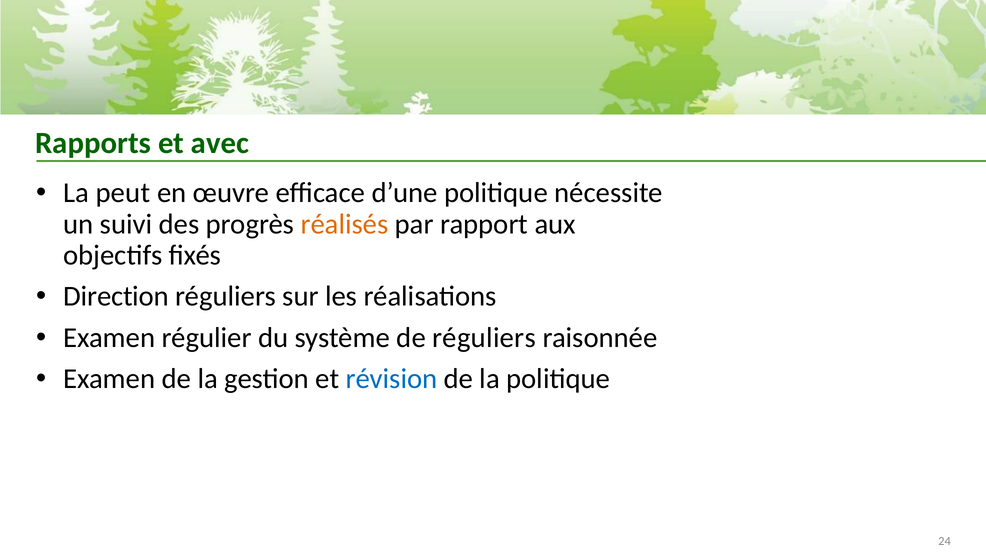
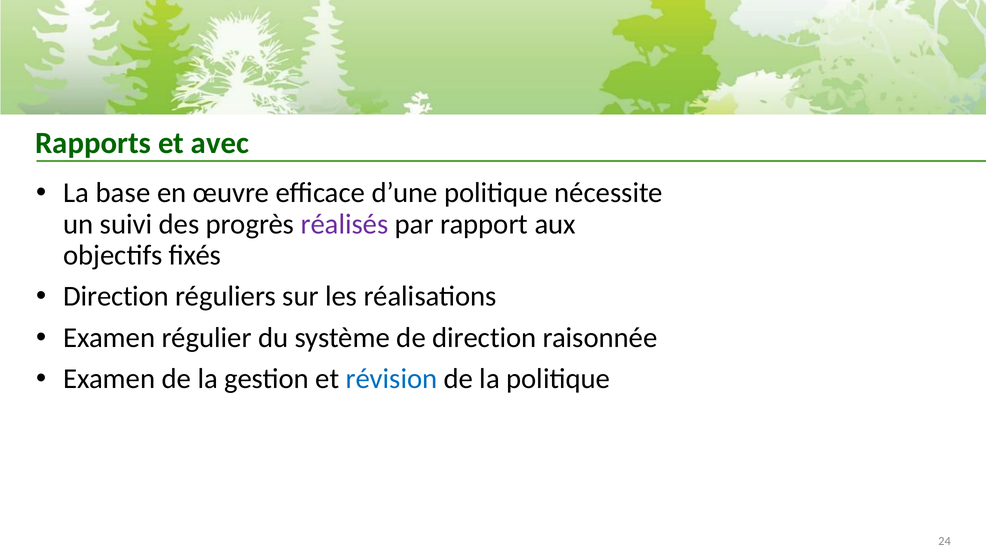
peut: peut -> base
réalisés colour: orange -> purple
de réguliers: réguliers -> direction
